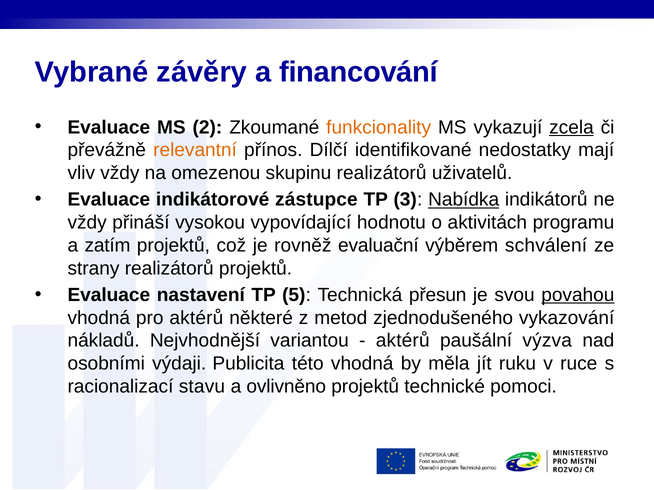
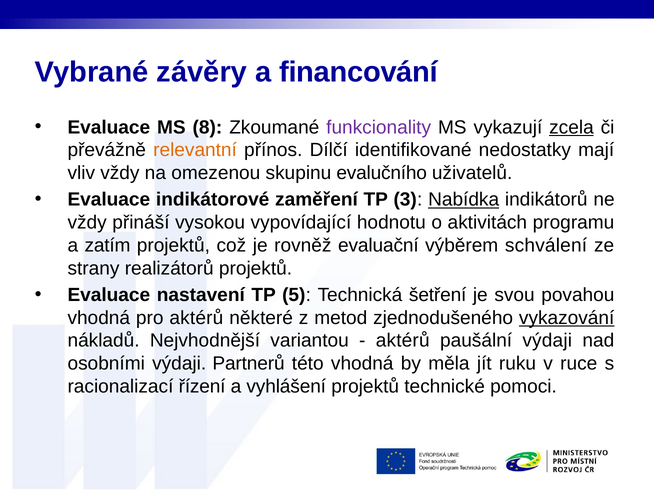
2: 2 -> 8
funkcionality colour: orange -> purple
skupinu realizátorů: realizátorů -> evalučního
zástupce: zástupce -> zaměření
přesun: přesun -> šetření
povahou underline: present -> none
vykazování underline: none -> present
paušální výzva: výzva -> výdaji
Publicita: Publicita -> Partnerů
stavu: stavu -> řízení
ovlivněno: ovlivněno -> vyhlášení
